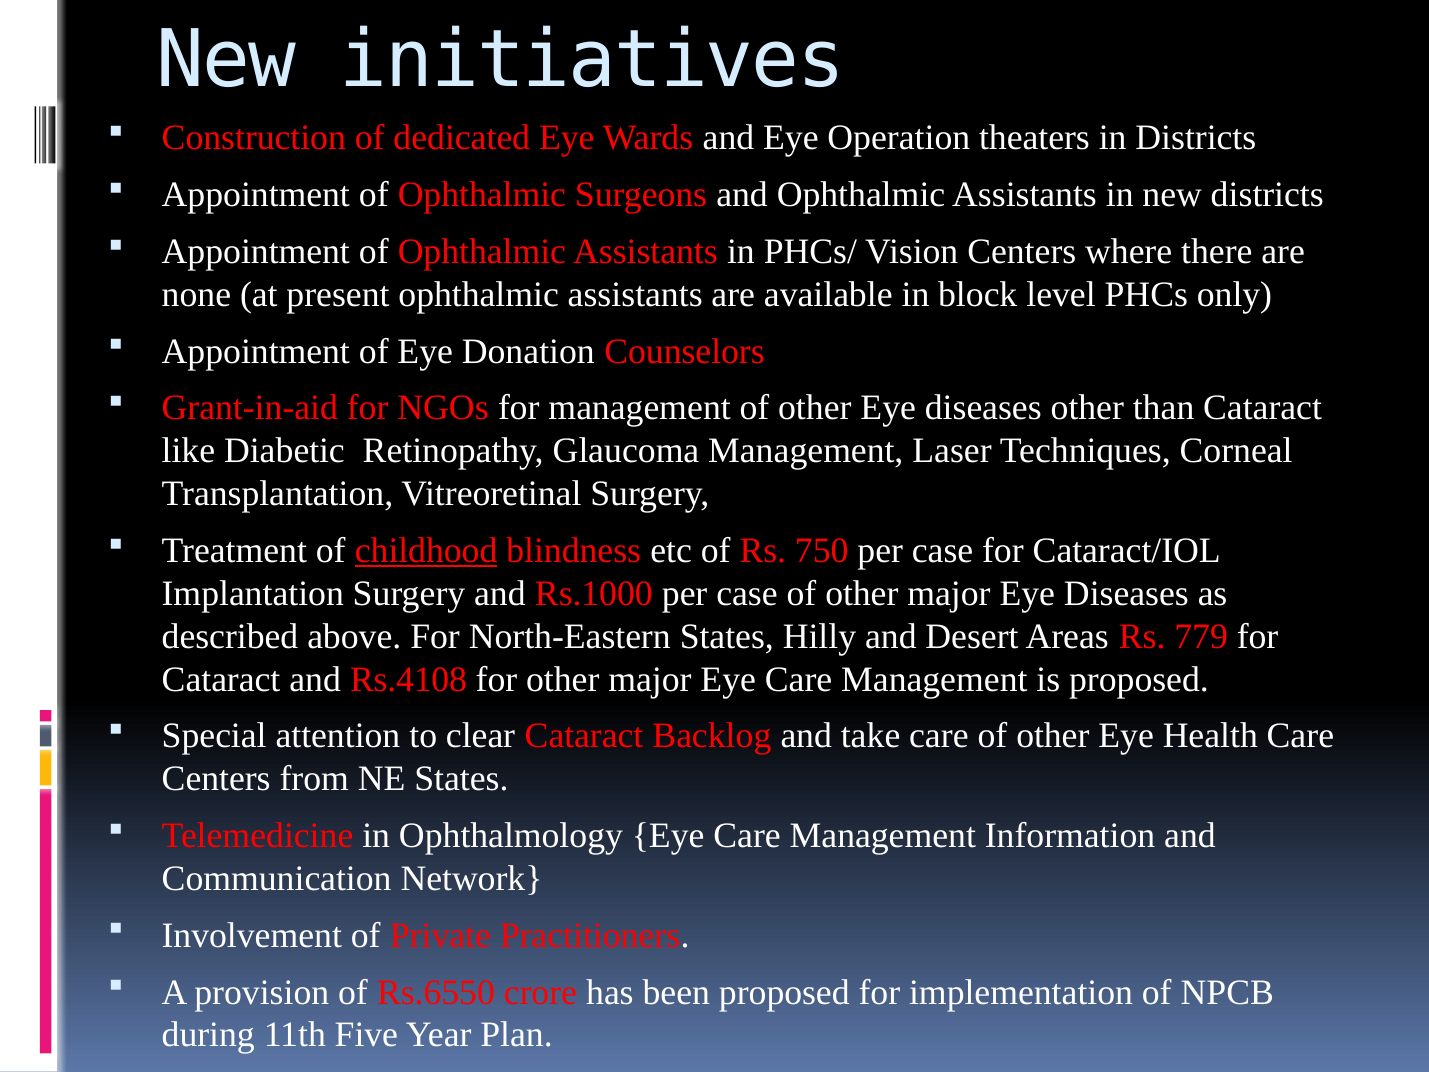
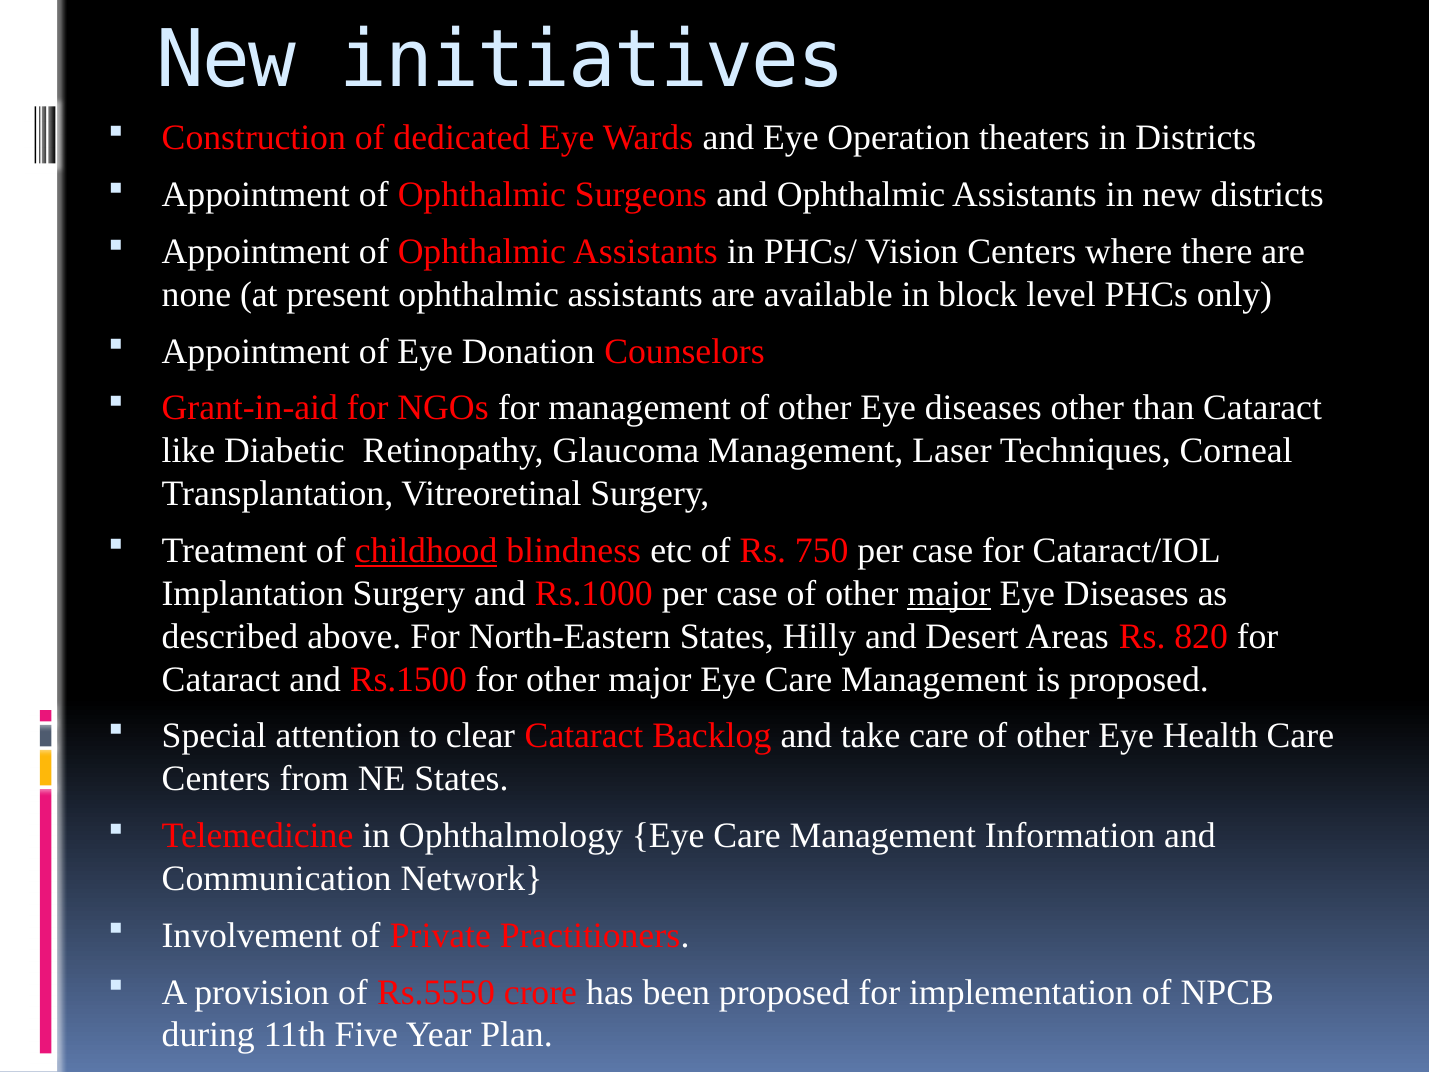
major at (949, 593) underline: none -> present
779: 779 -> 820
Rs.4108: Rs.4108 -> Rs.1500
Rs.6550: Rs.6550 -> Rs.5550
